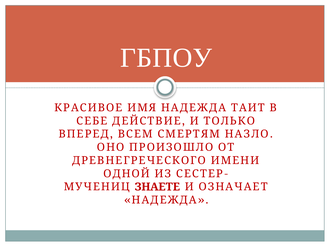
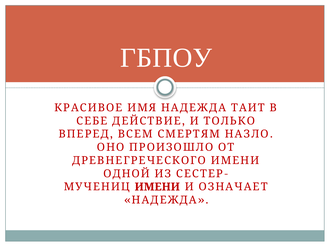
ЗНАЕТЕ at (157, 187): ЗНАЕТЕ -> ИМЕНИ
